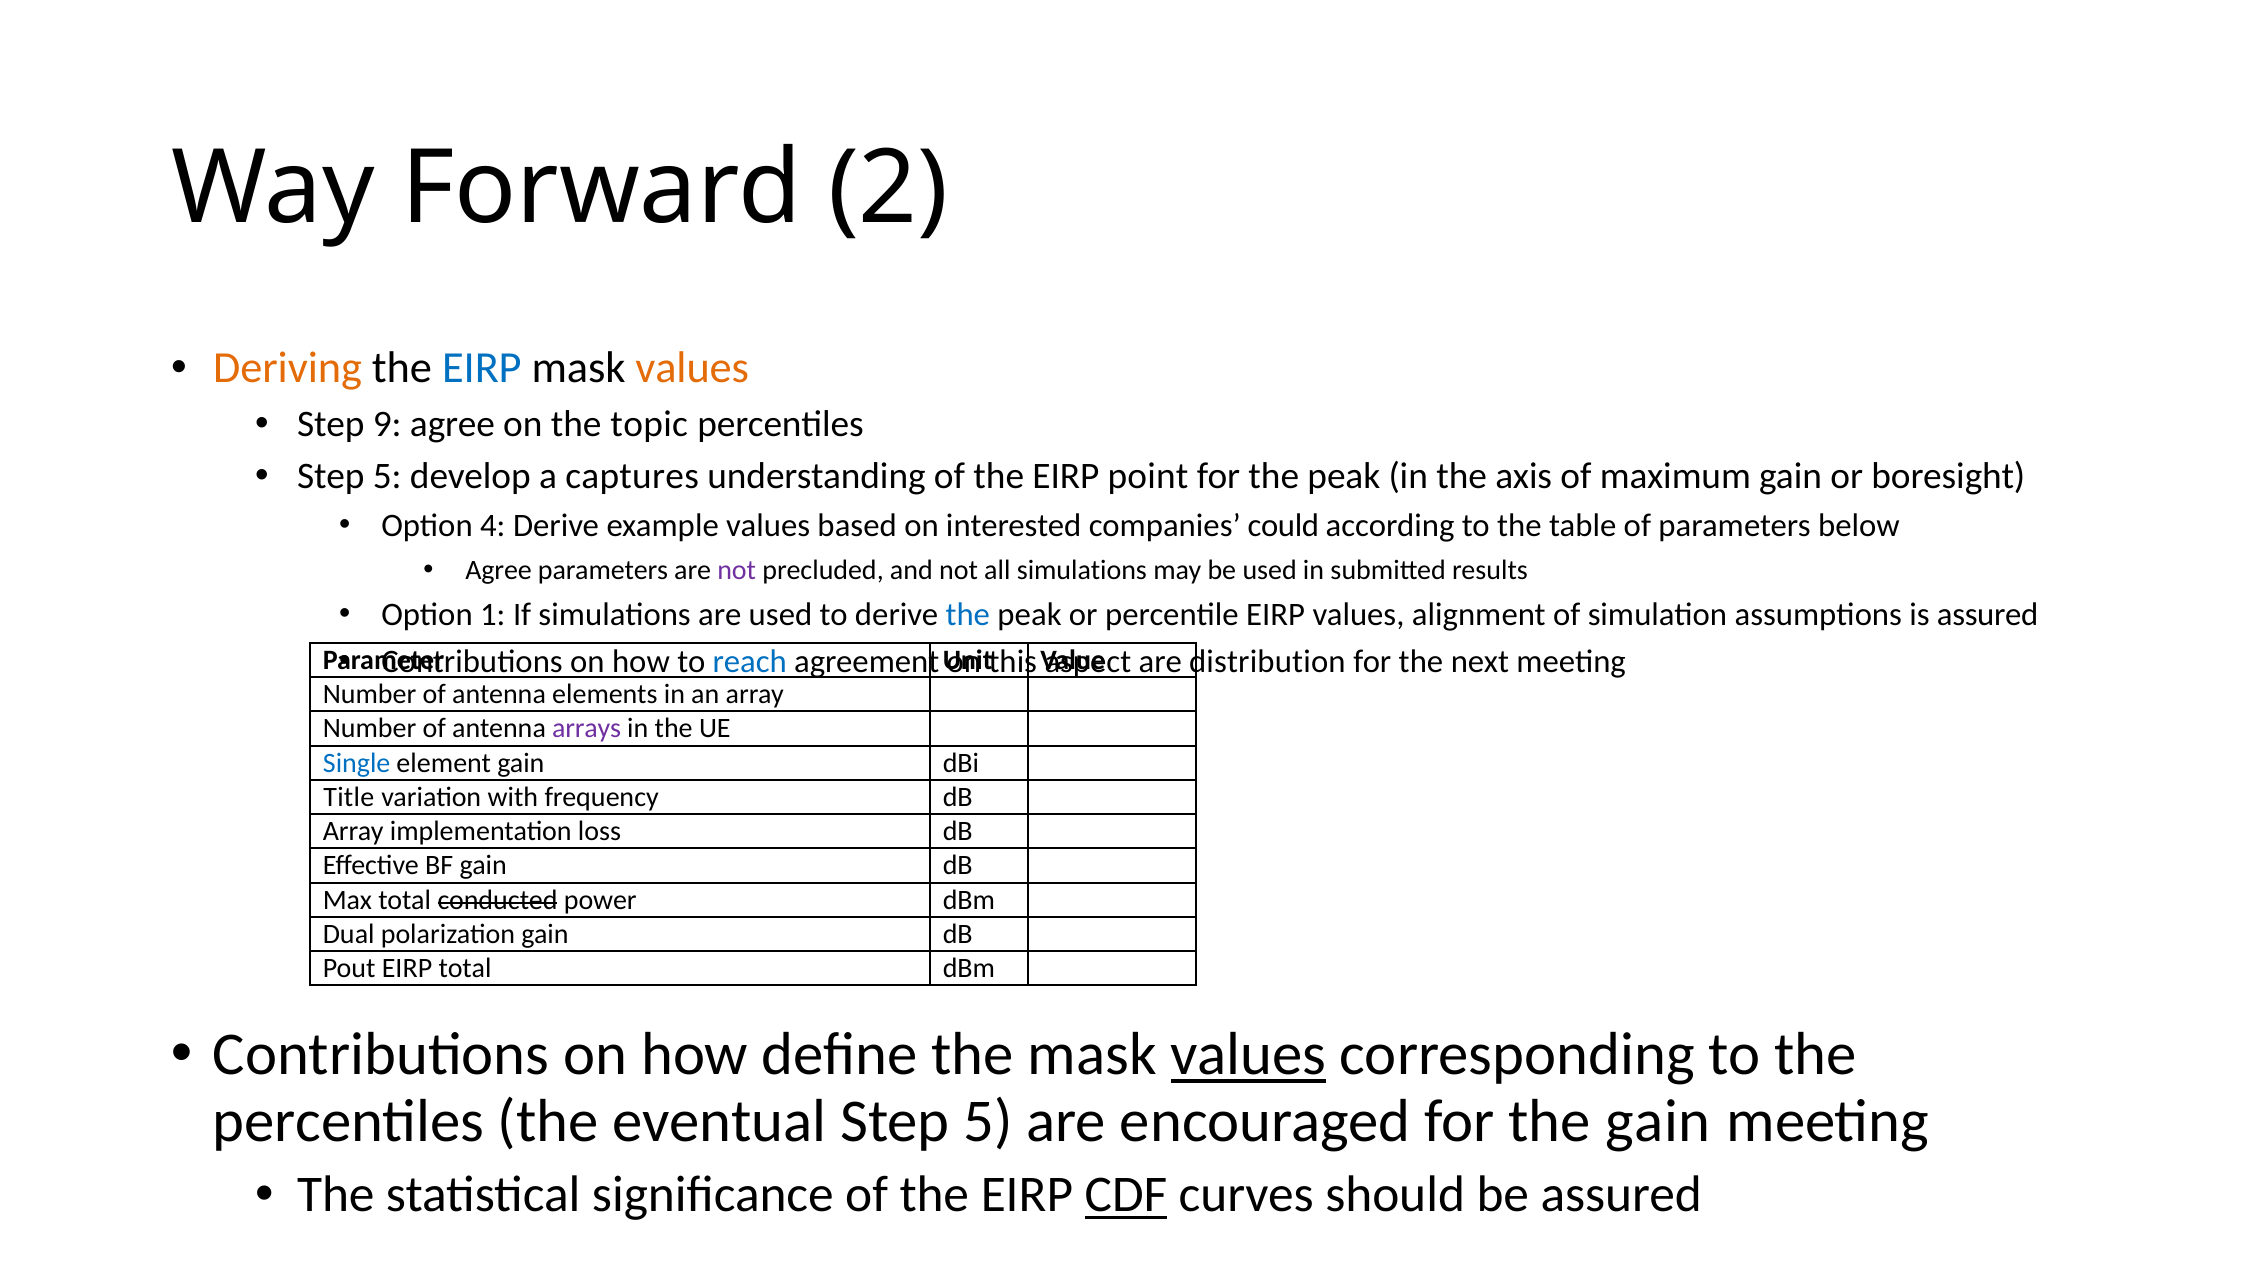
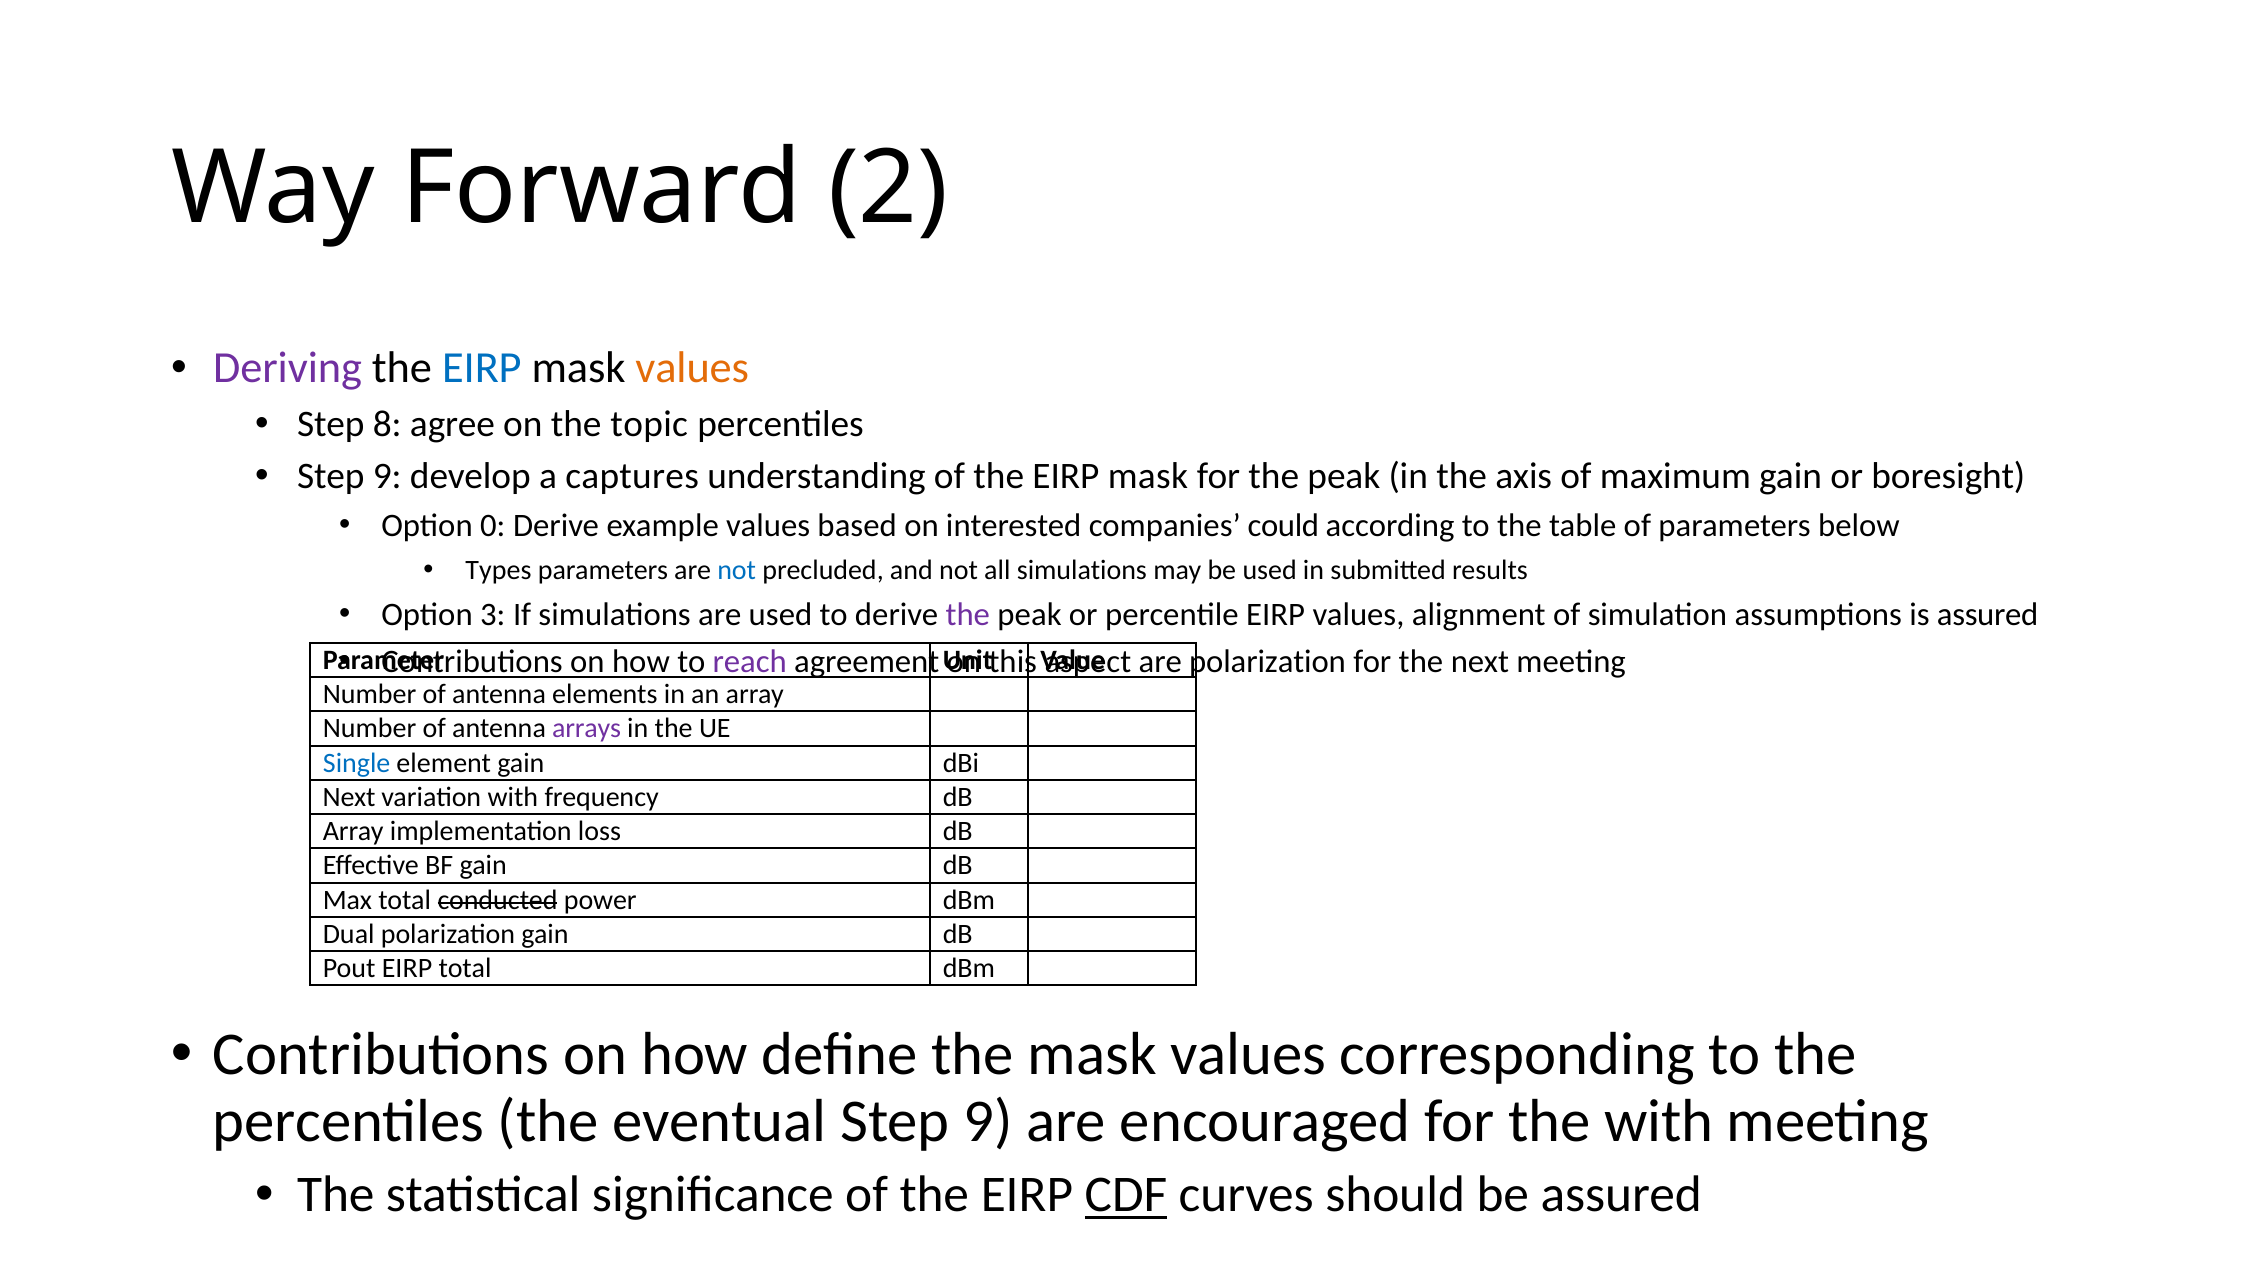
Deriving colour: orange -> purple
9: 9 -> 8
5 at (387, 476): 5 -> 9
of the EIRP point: point -> mask
4: 4 -> 0
Agree at (499, 570): Agree -> Types
not at (737, 570) colour: purple -> blue
1: 1 -> 3
the at (968, 614) colour: blue -> purple
reach colour: blue -> purple
are distribution: distribution -> polarization
Title at (349, 797): Title -> Next
values at (1248, 1055) underline: present -> none
eventual Step 5: 5 -> 9
the gain: gain -> with
